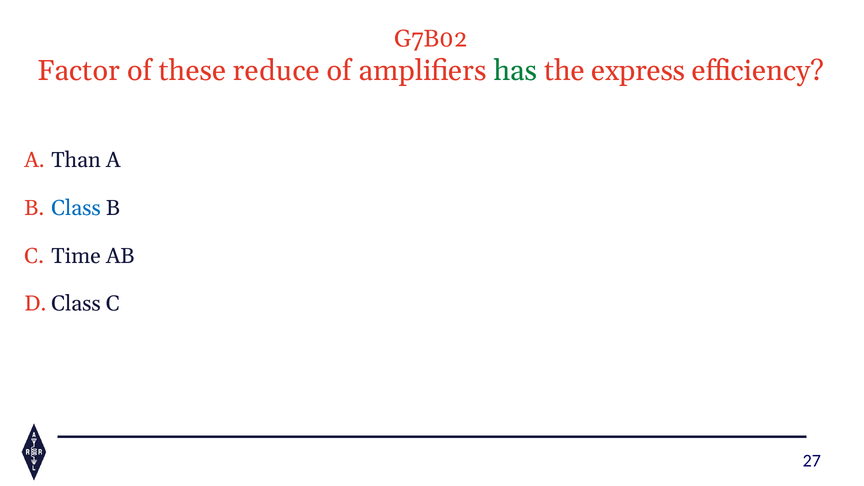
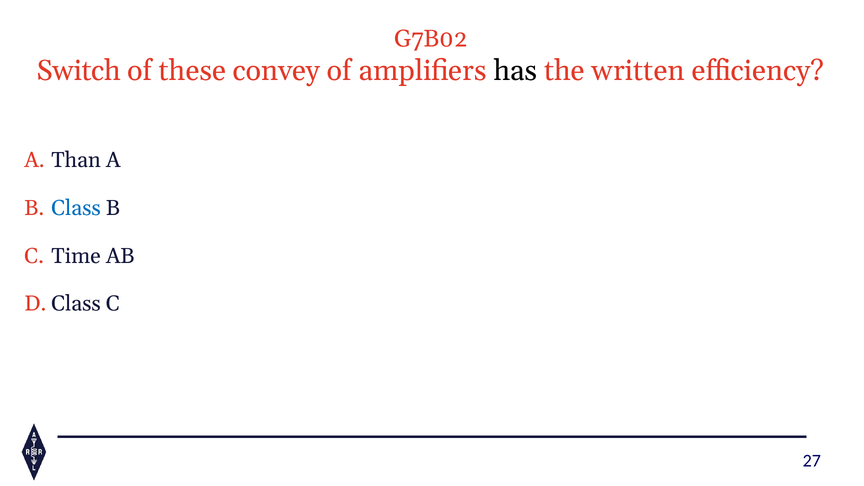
Factor: Factor -> Switch
reduce: reduce -> convey
has colour: green -> black
express: express -> written
